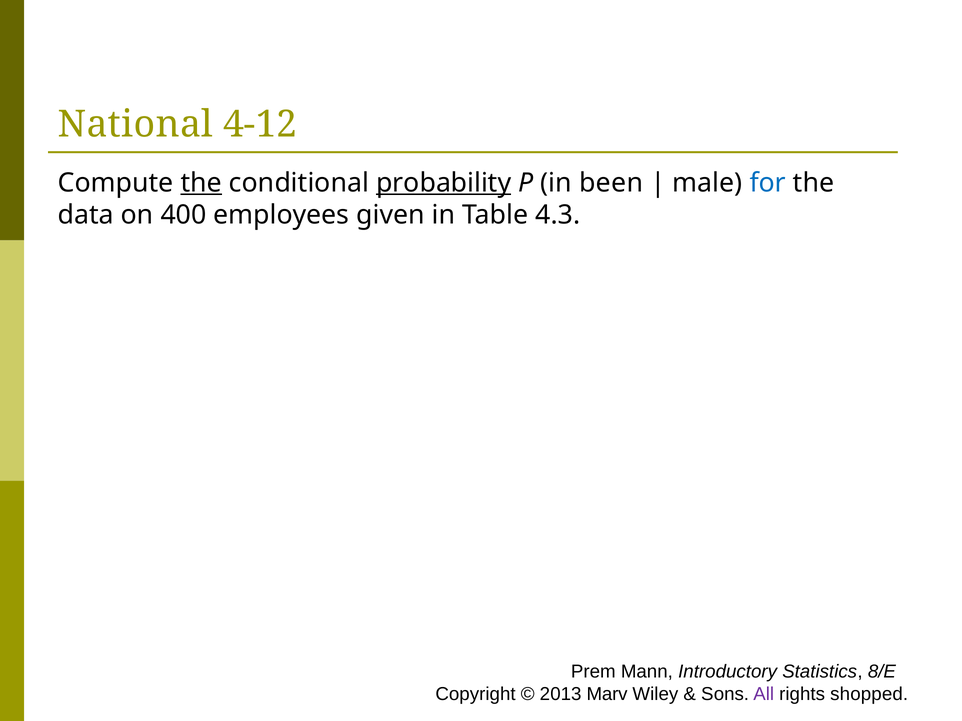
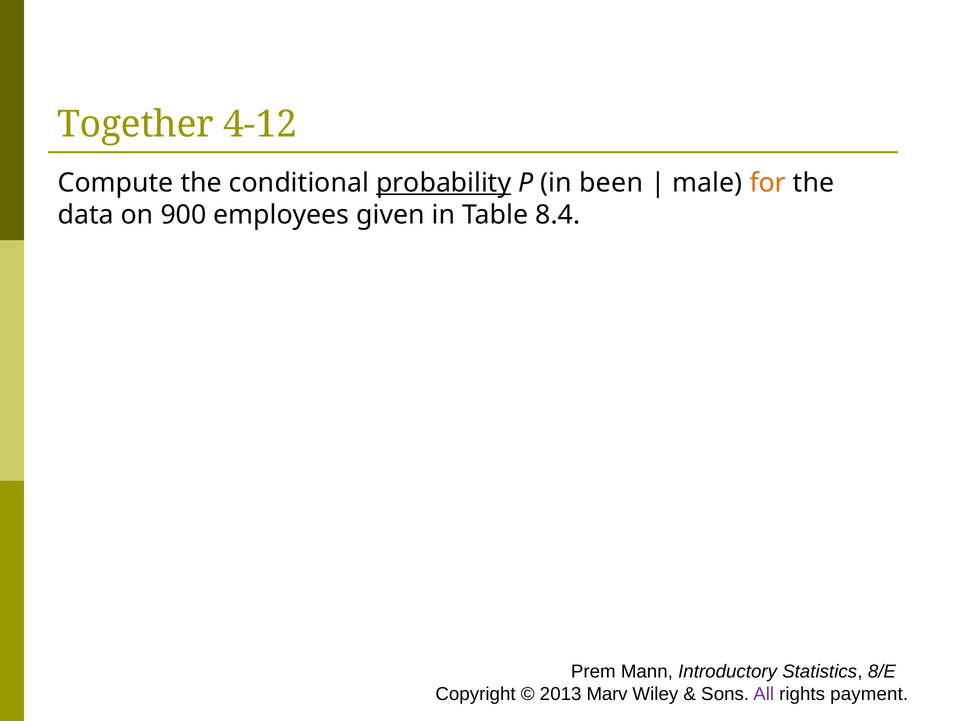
National: National -> Together
the at (201, 183) underline: present -> none
for colour: blue -> orange
400: 400 -> 900
4.3: 4.3 -> 8.4
shopped: shopped -> payment
